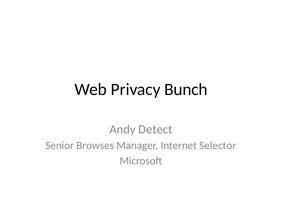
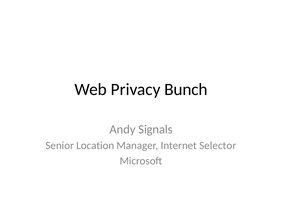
Detect: Detect -> Signals
Browses: Browses -> Location
